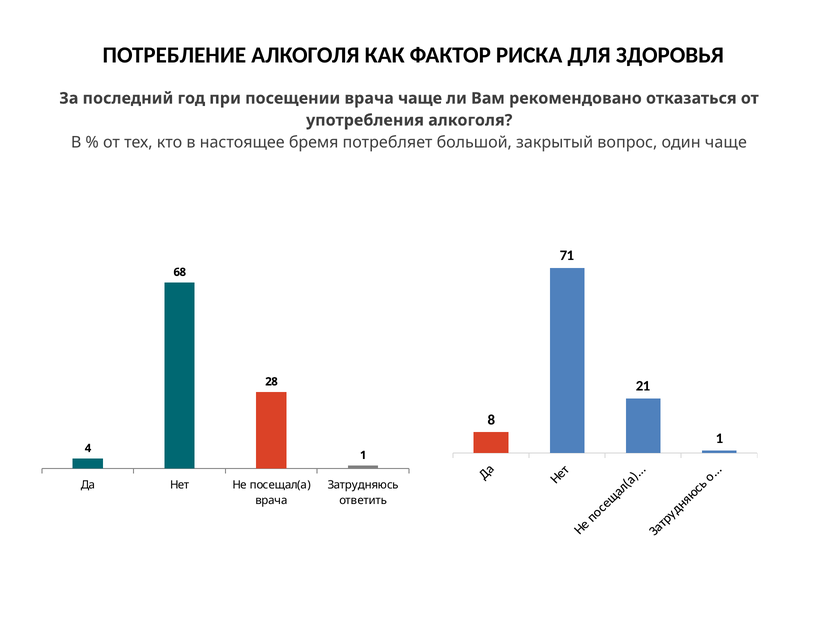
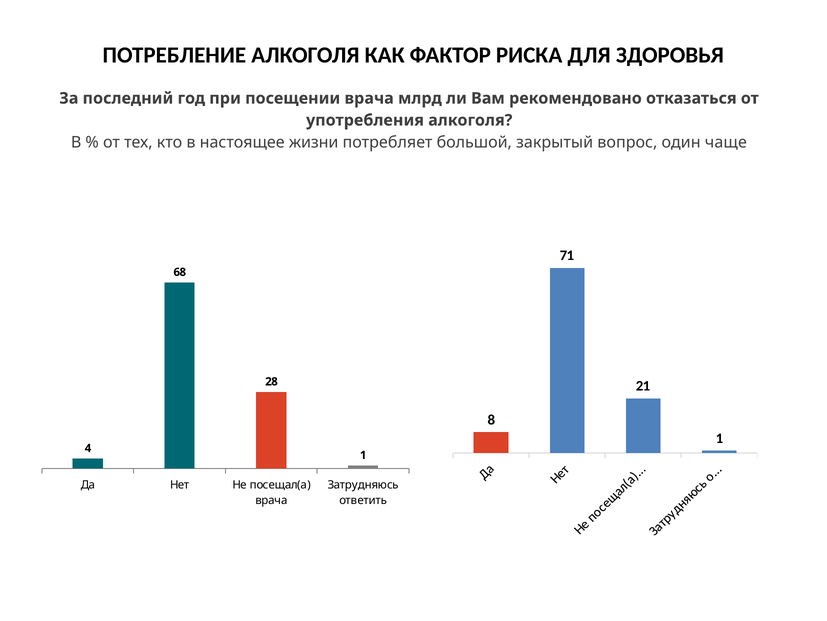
врача чаще: чаще -> млрд
бремя: бремя -> жизни
